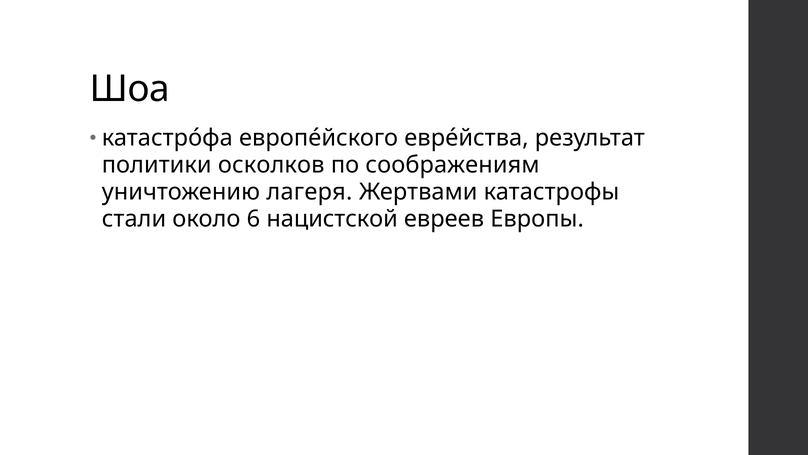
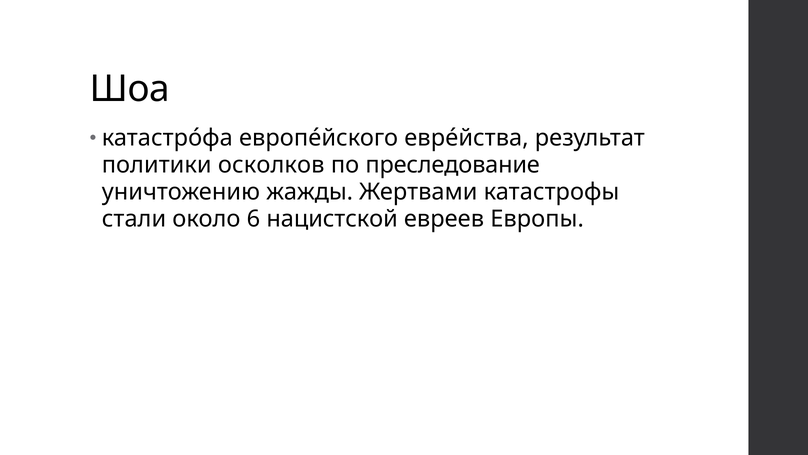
соображениям: соображениям -> преследование
лагеря: лагеря -> жажды
